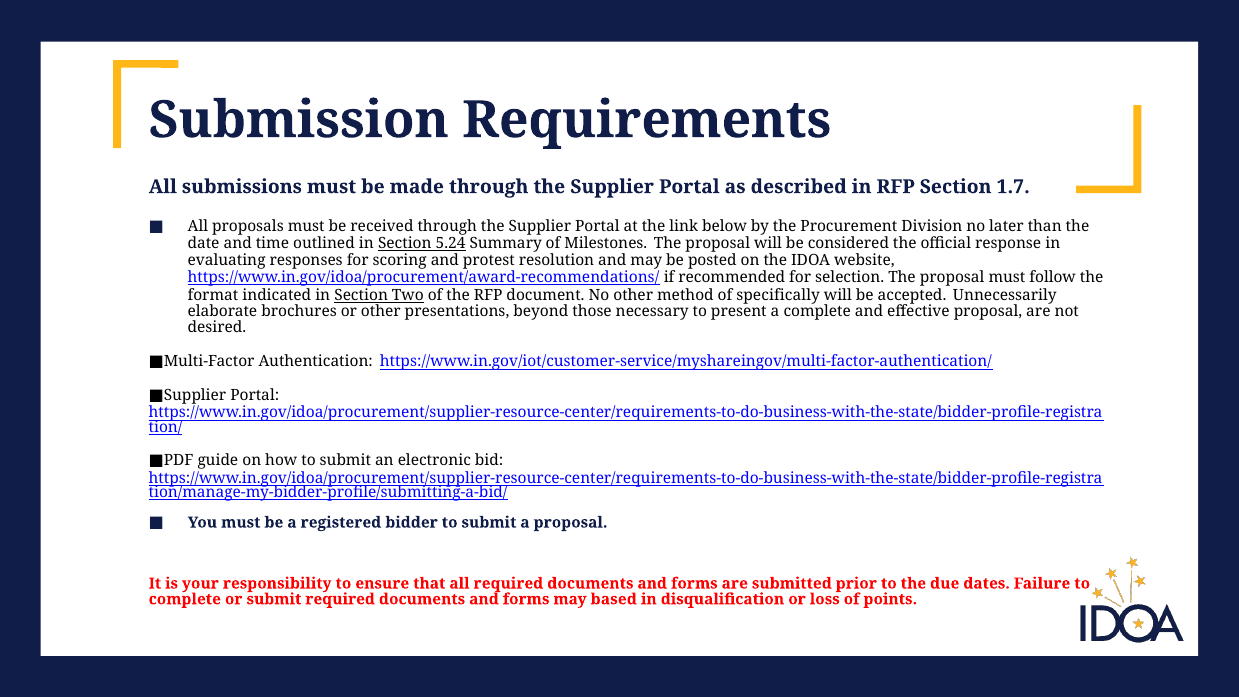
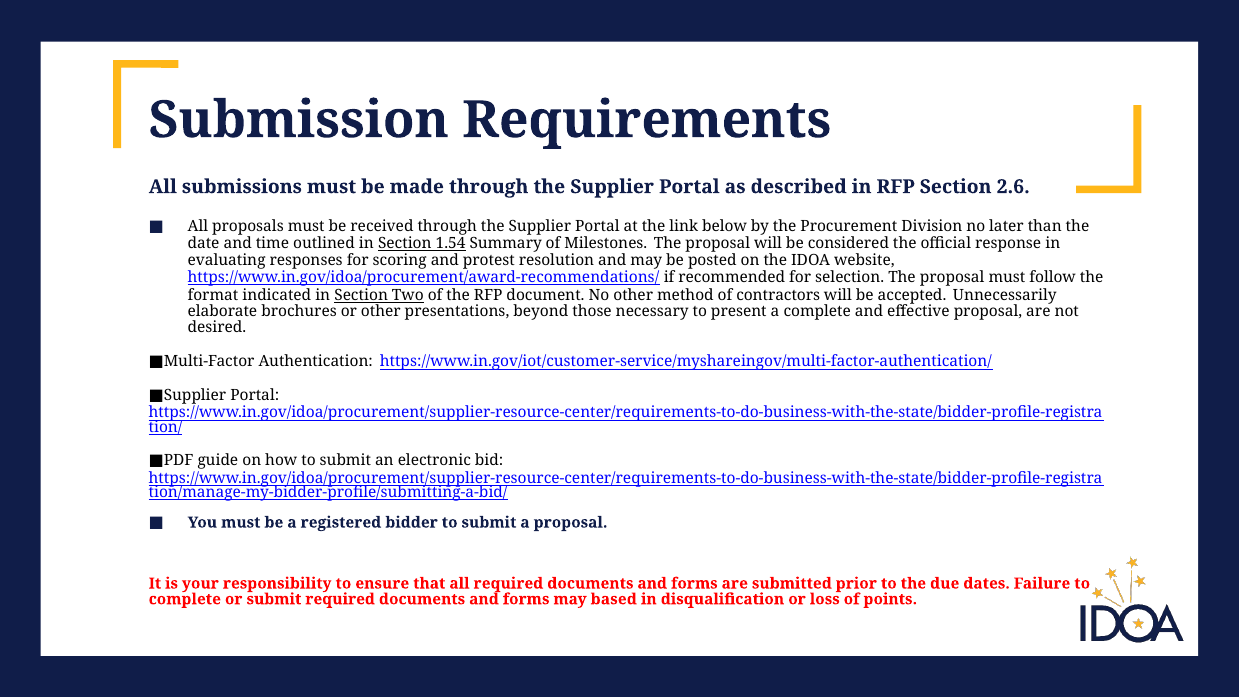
1.7: 1.7 -> 2.6
5.24: 5.24 -> 1.54
specifically: specifically -> contractors
